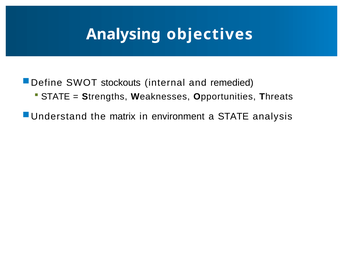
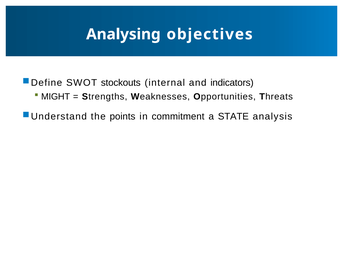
remedied: remedied -> indicators
STATE at (56, 97): STATE -> MIGHT
matrix: matrix -> points
environment: environment -> commitment
